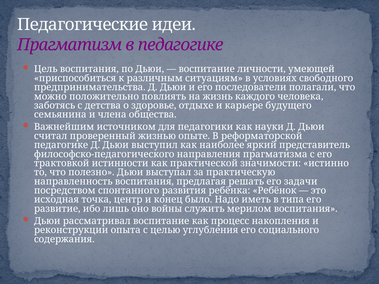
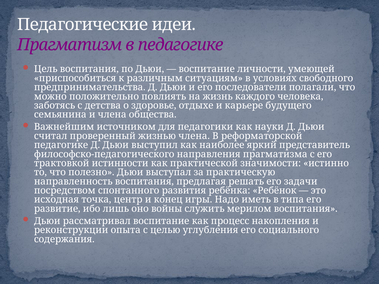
жизнью опыте: опыте -> члена
было: было -> игры
